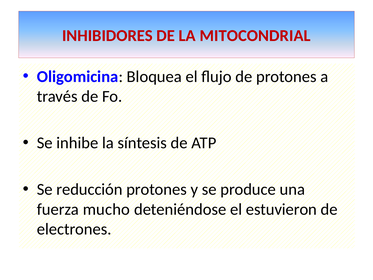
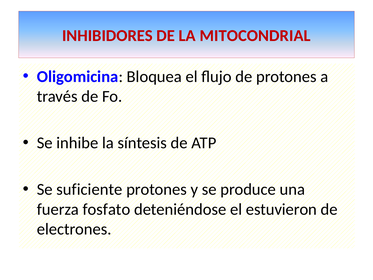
reducción: reducción -> suficiente
mucho: mucho -> fosfato
